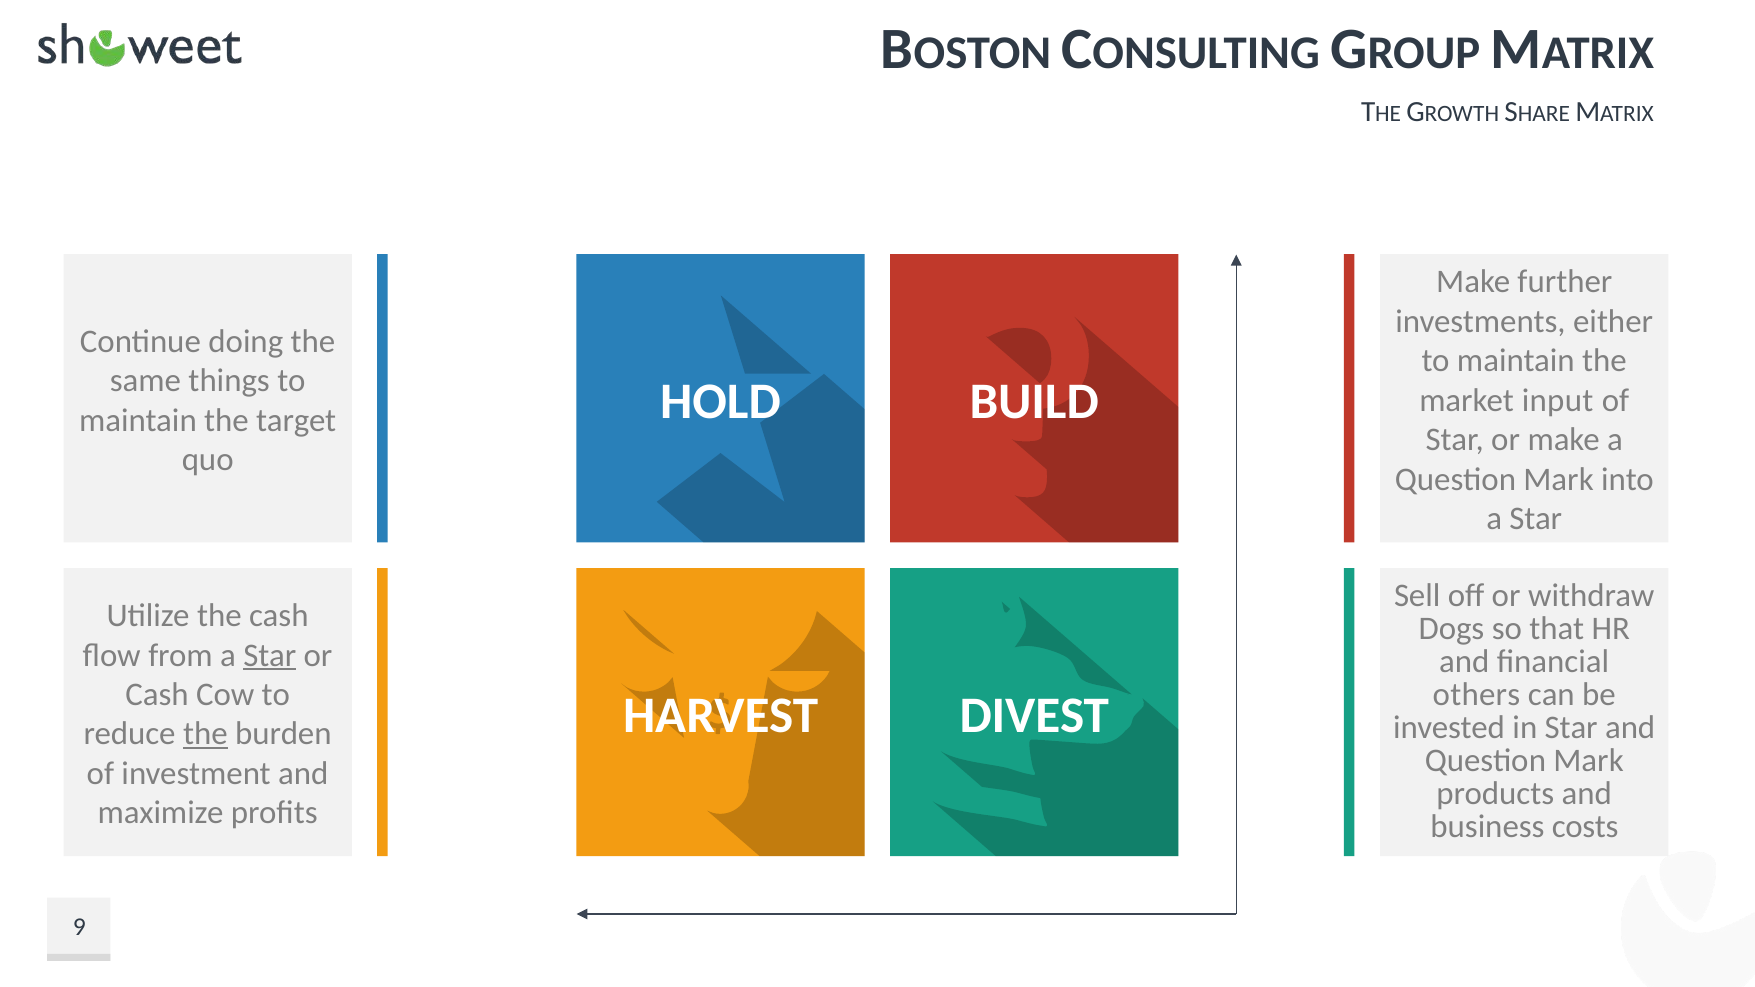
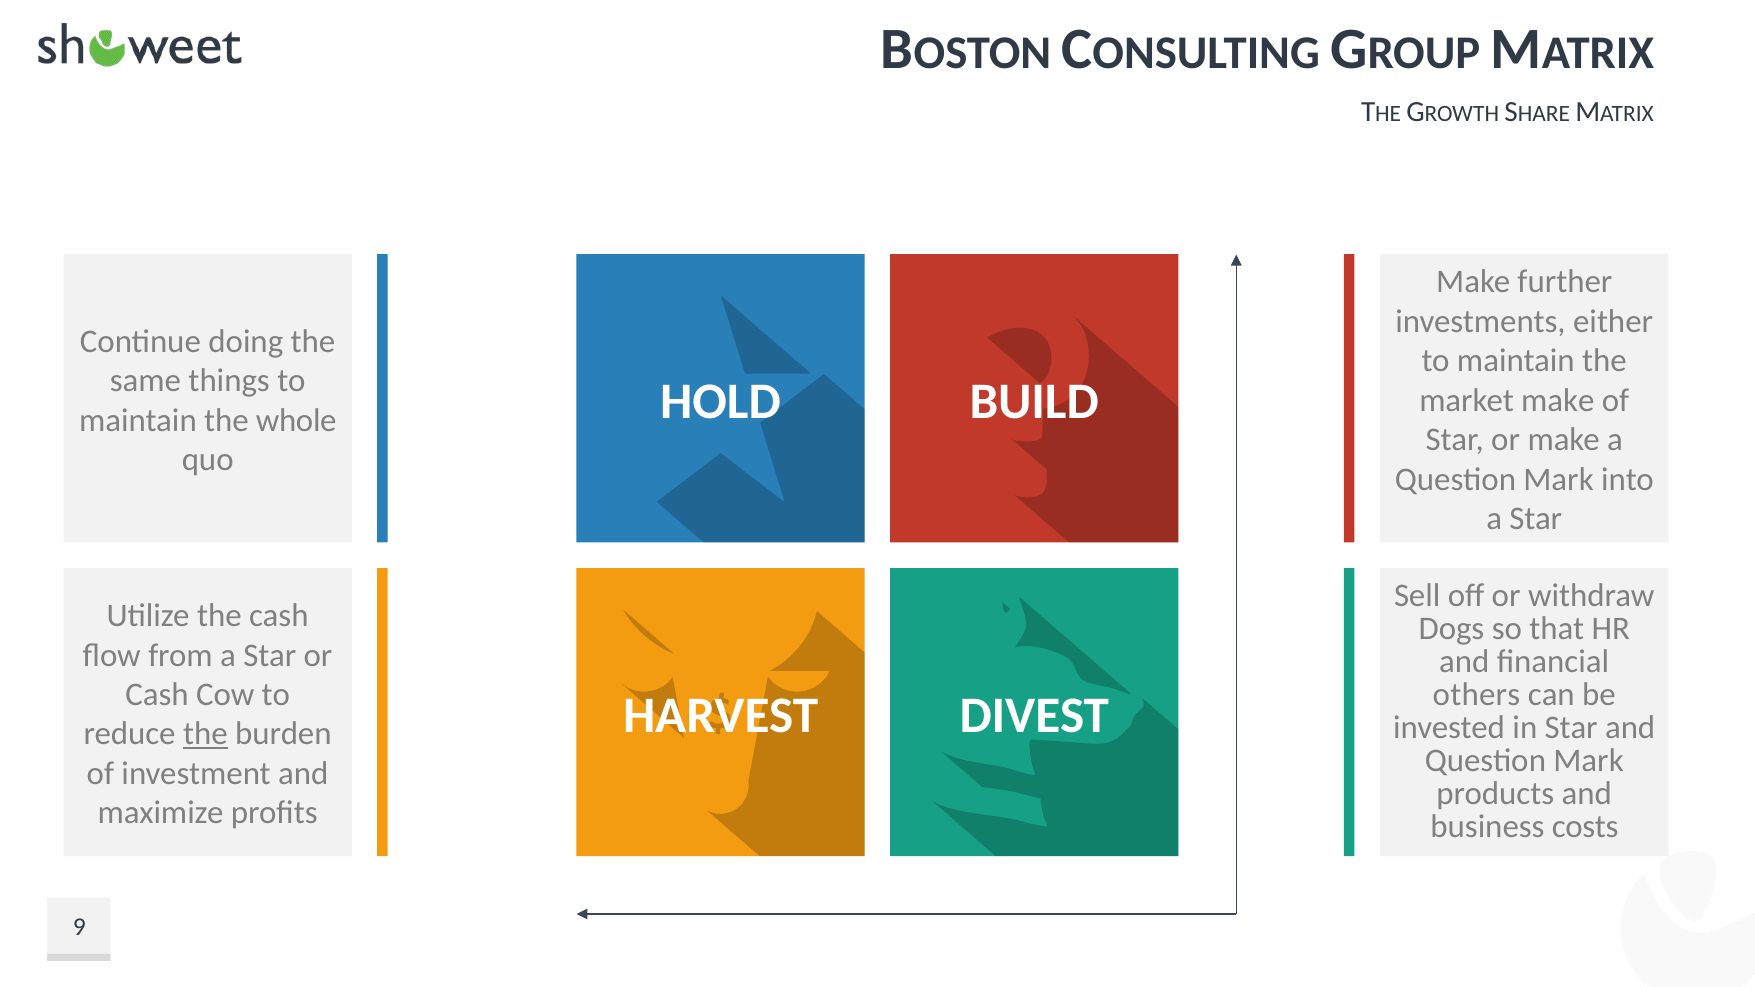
market input: input -> make
target: target -> whole
Star at (270, 655) underline: present -> none
